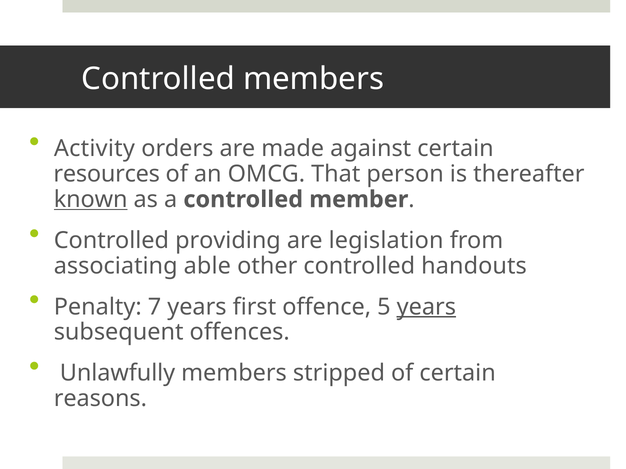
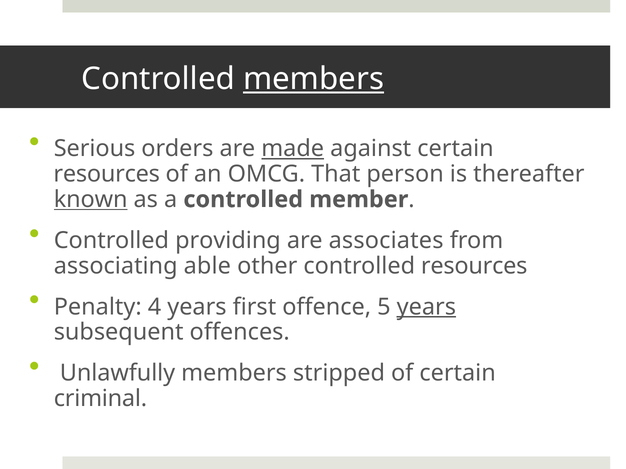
members at (314, 79) underline: none -> present
Activity: Activity -> Serious
made underline: none -> present
legislation: legislation -> associates
controlled handouts: handouts -> resources
7: 7 -> 4
reasons: reasons -> criminal
